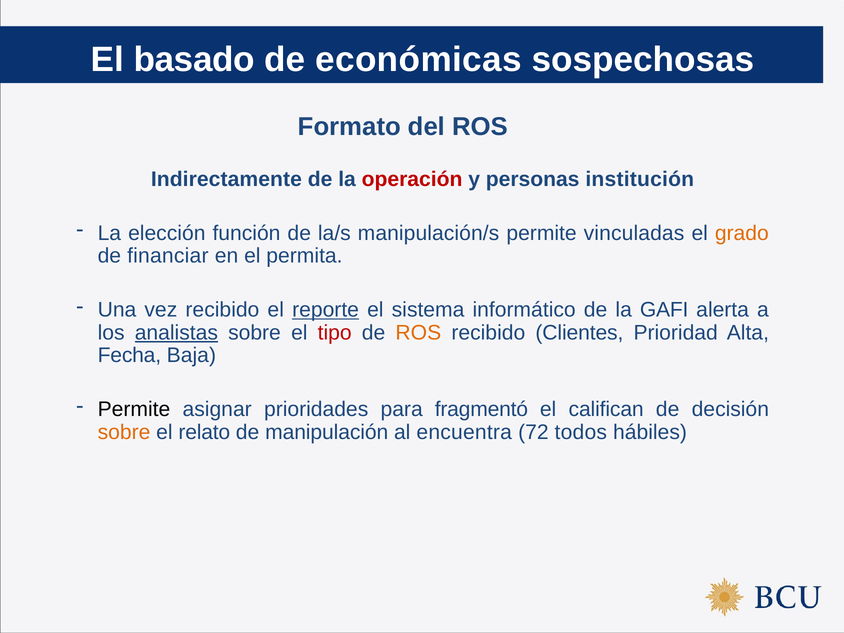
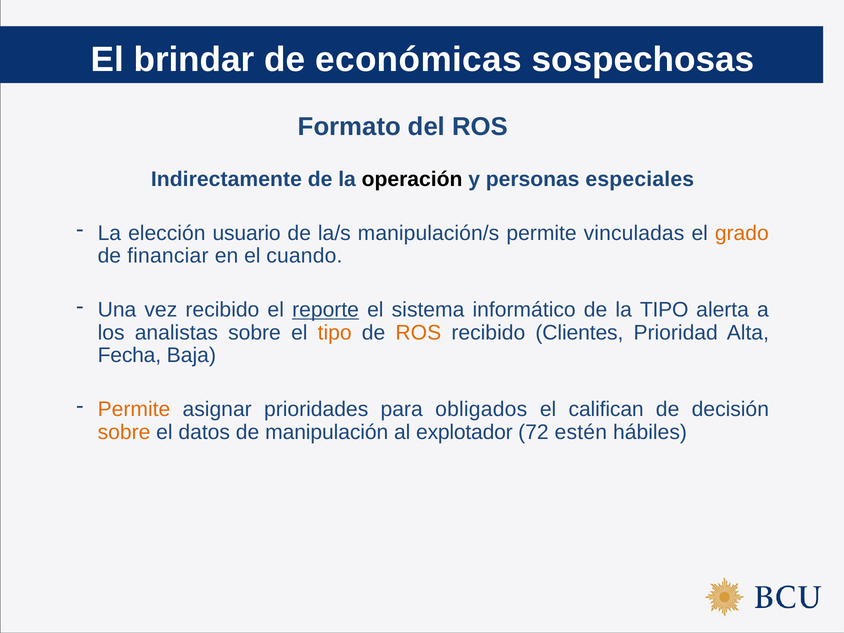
basado: basado -> brindar
operación colour: red -> black
institución: institución -> especiales
función: función -> usuario
permita: permita -> cuando
la GAFI: GAFI -> TIPO
analistas underline: present -> none
tipo at (335, 333) colour: red -> orange
Permite at (134, 410) colour: black -> orange
fragmentó: fragmentó -> obligados
relato: relato -> datos
encuentra: encuentra -> explotador
todos: todos -> estén
